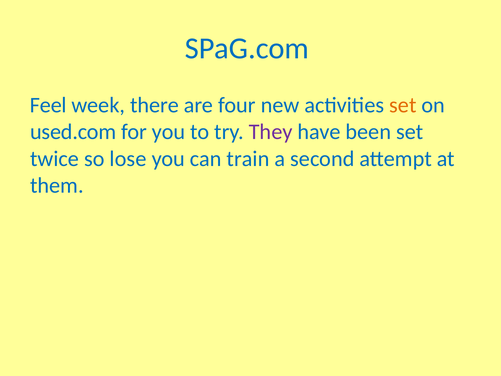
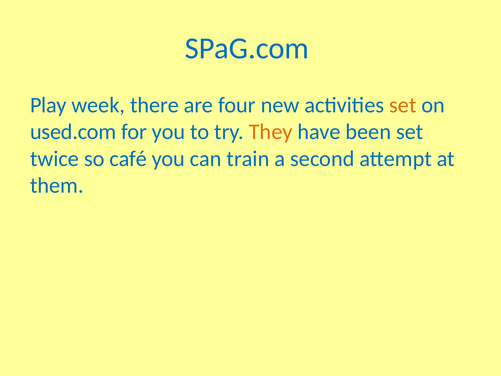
Feel: Feel -> Play
They colour: purple -> orange
lose: lose -> café
